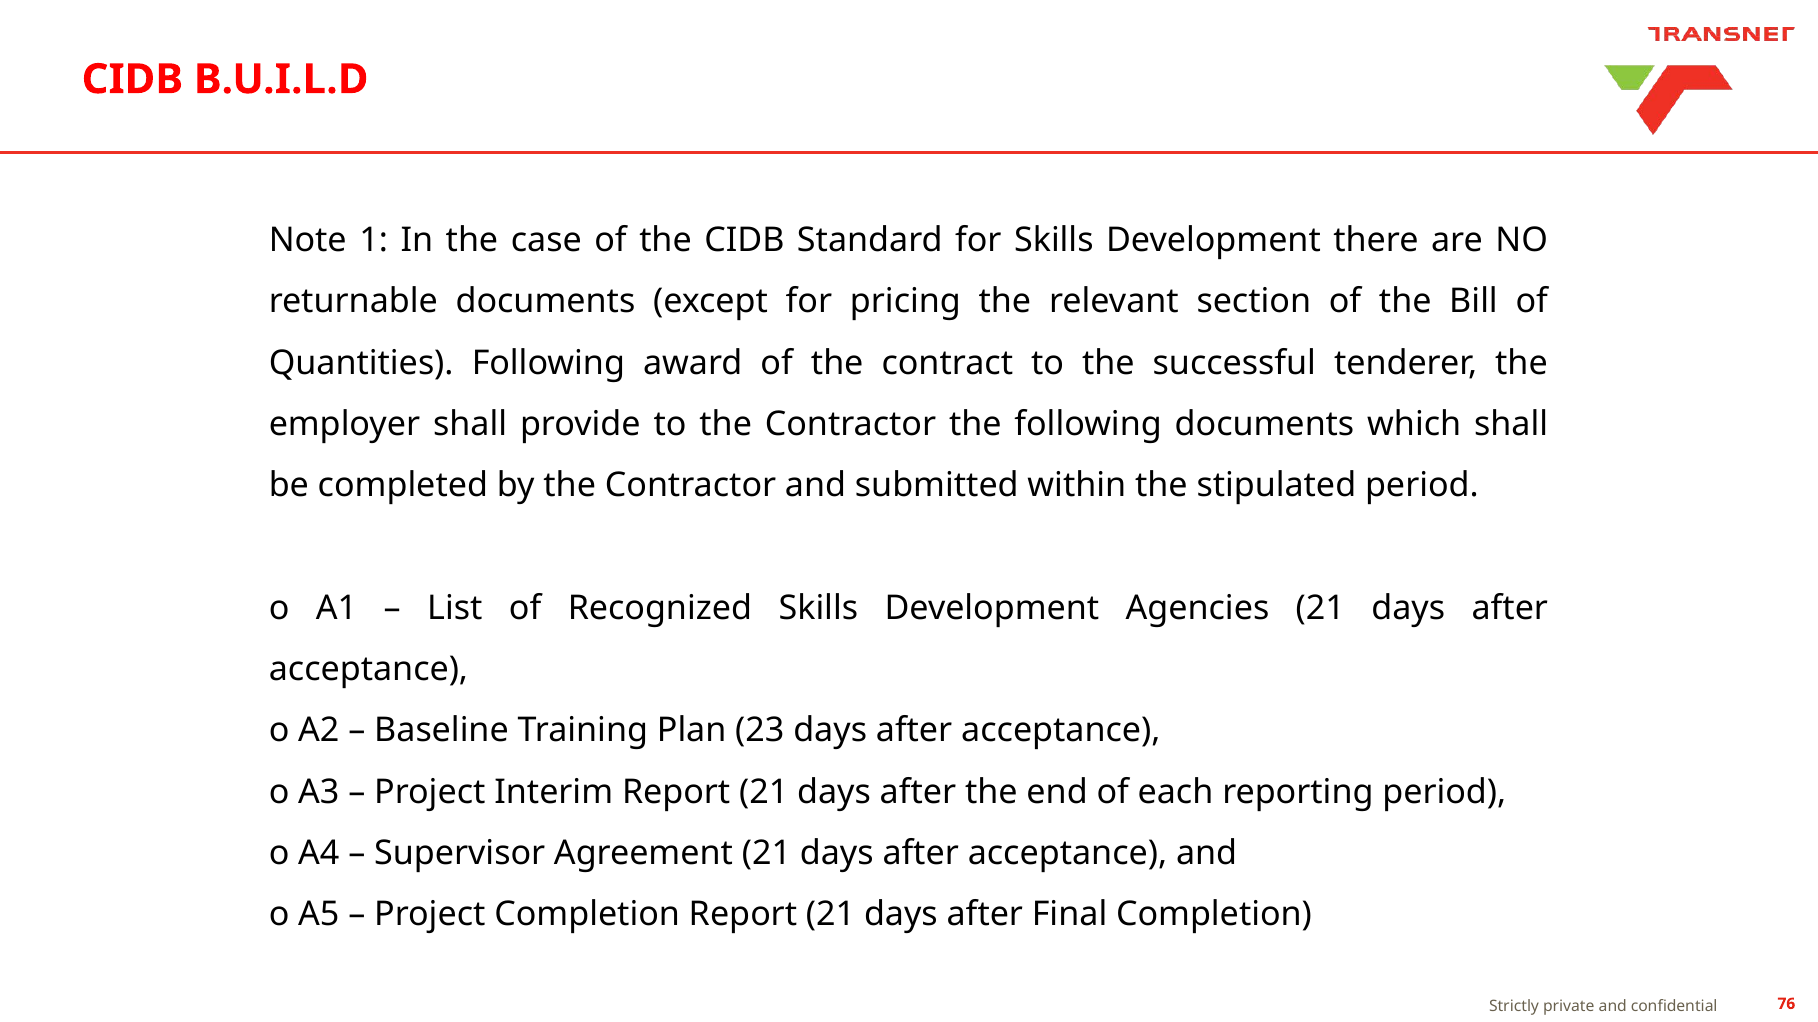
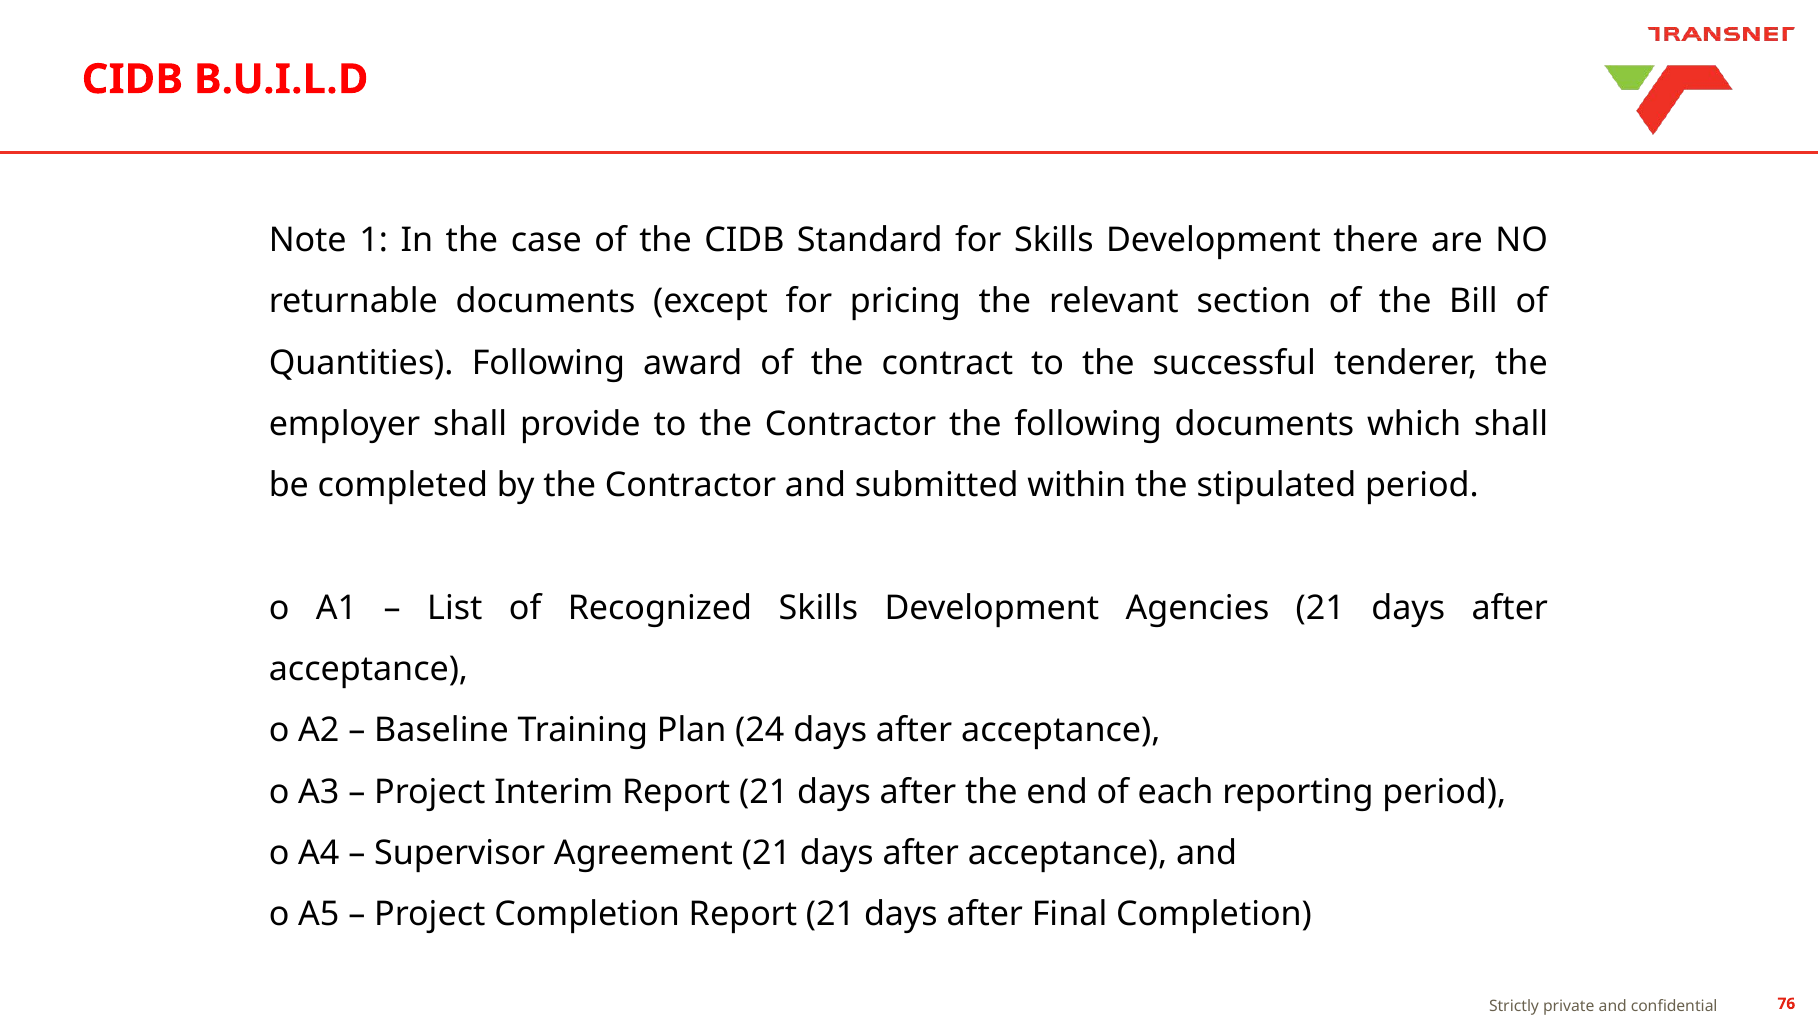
23: 23 -> 24
